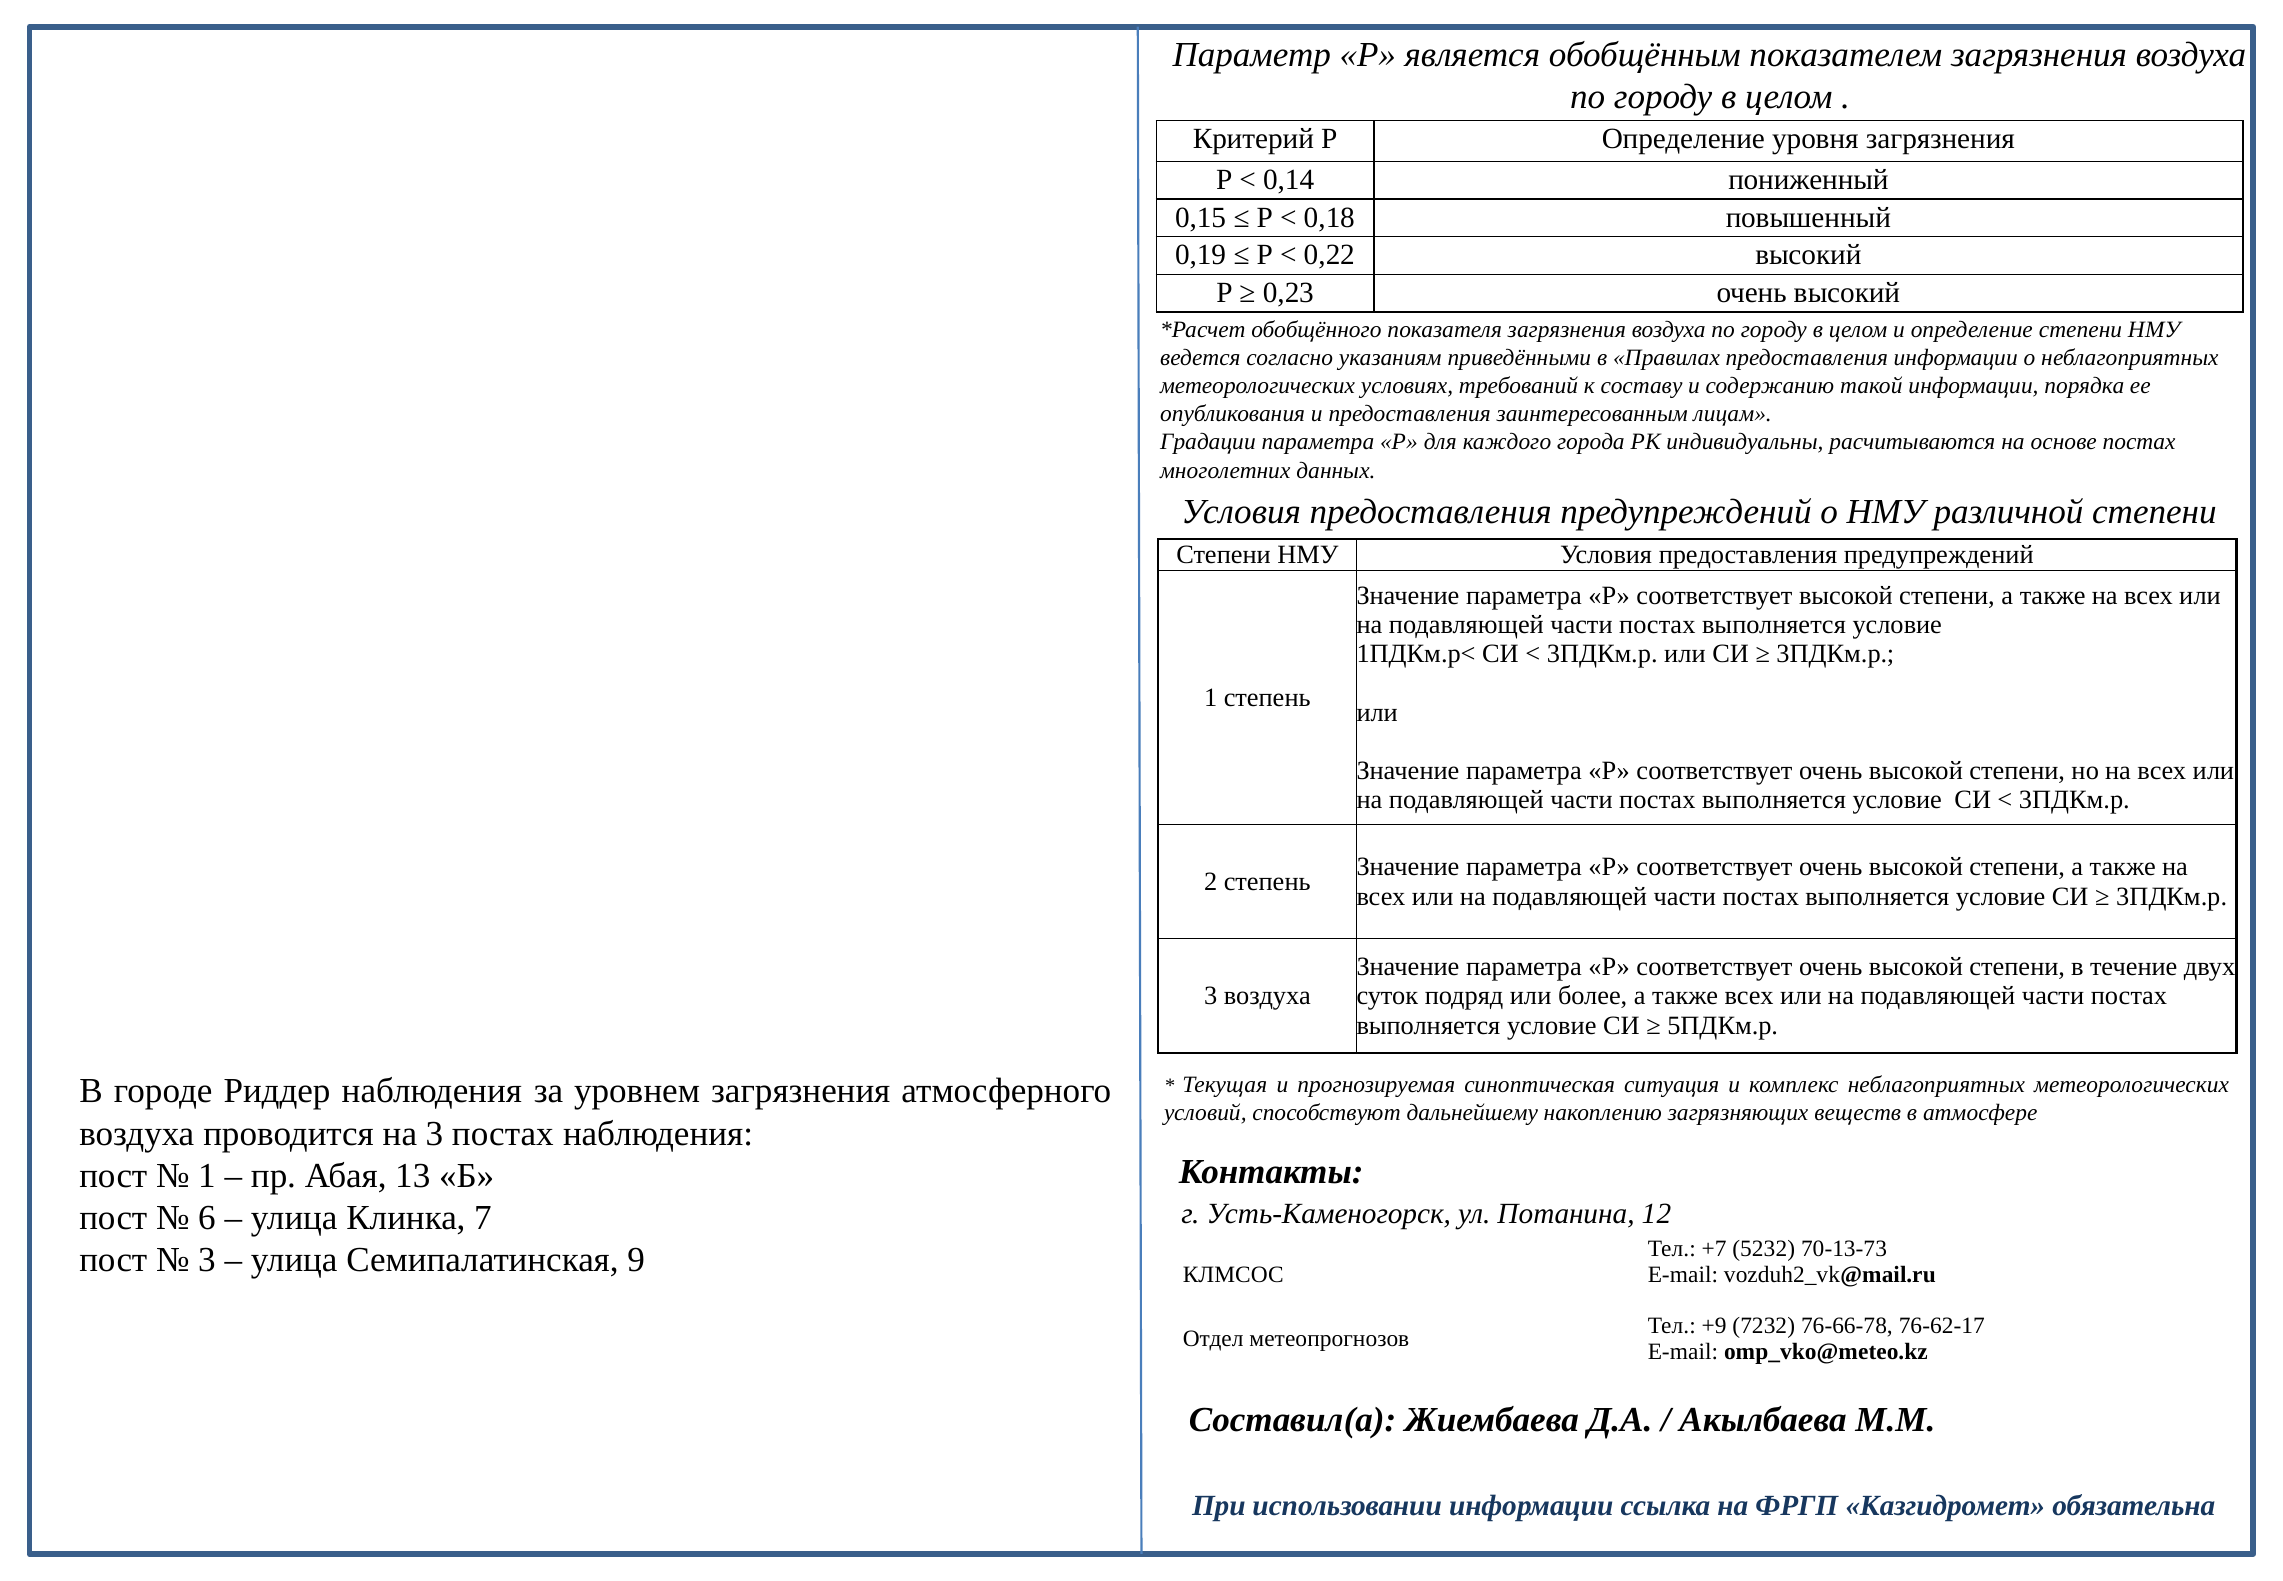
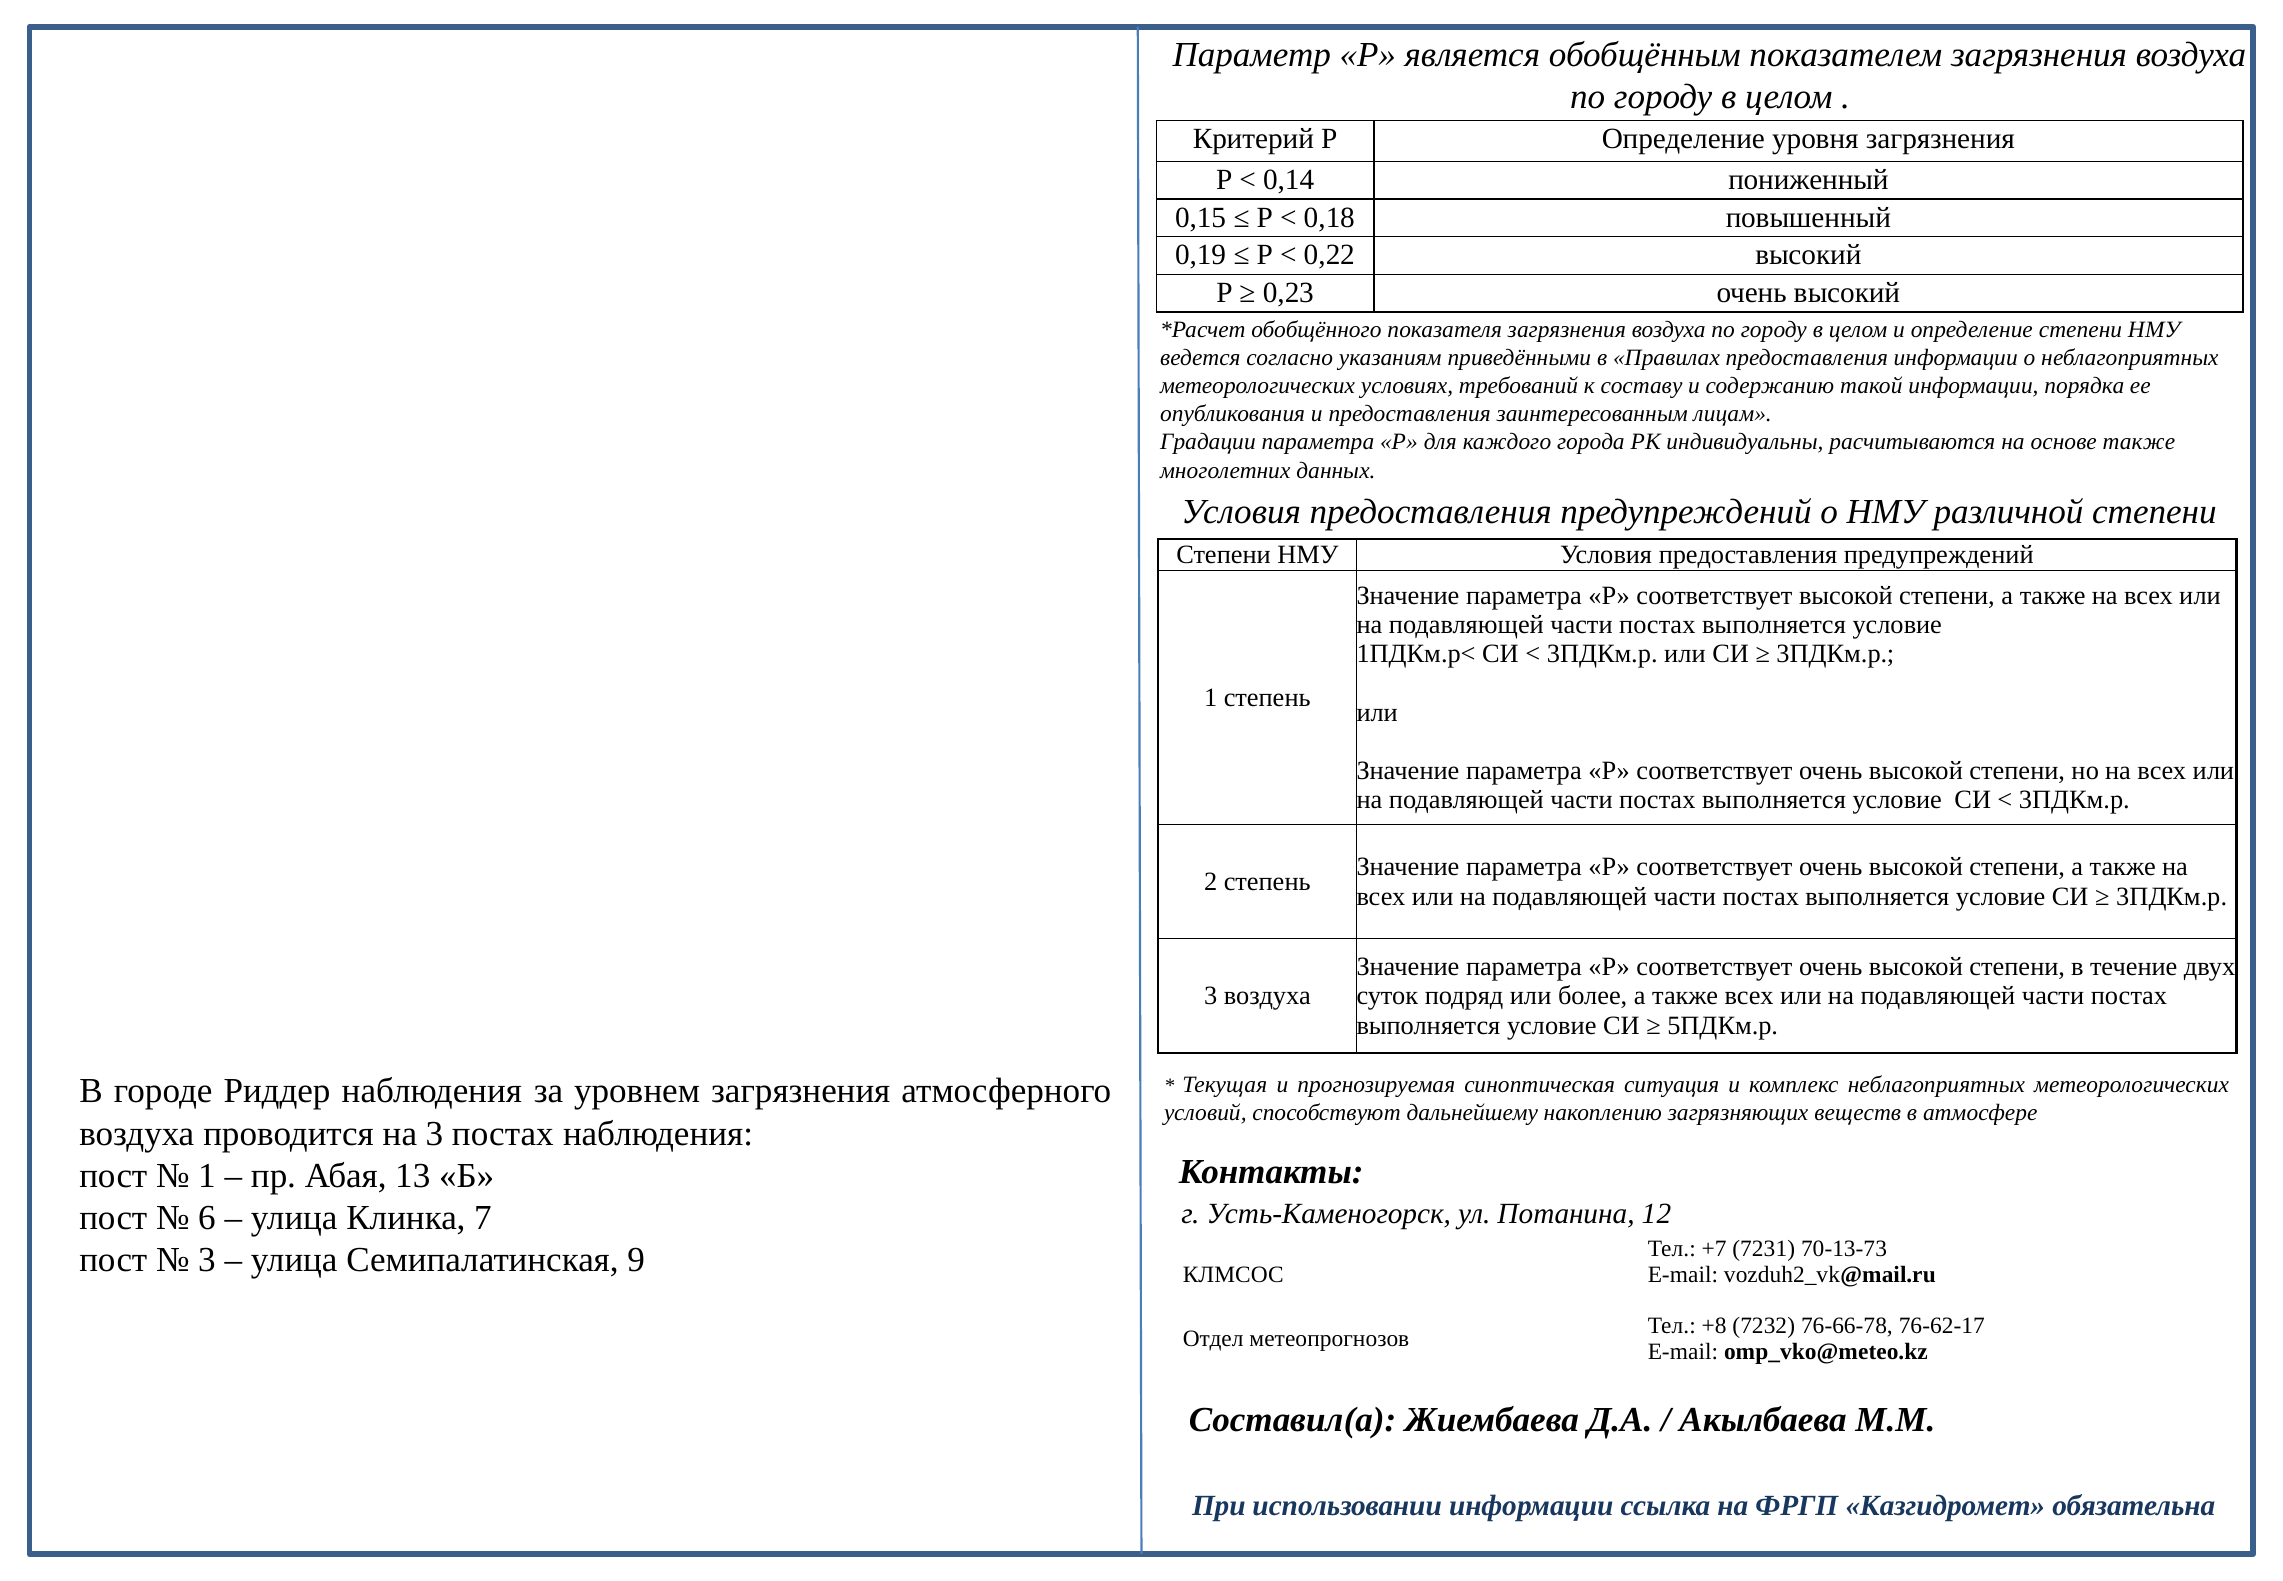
основе постах: постах -> также
5232: 5232 -> 7231
+9: +9 -> +8
